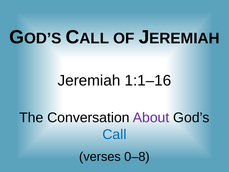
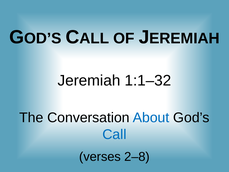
1:1–16: 1:1–16 -> 1:1–32
About colour: purple -> blue
0–8: 0–8 -> 2–8
